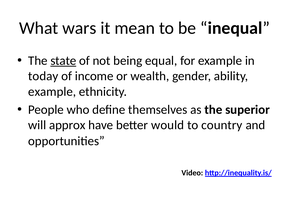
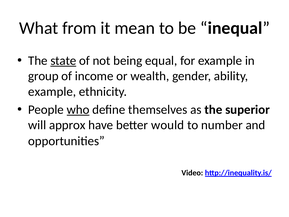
wars: wars -> from
today: today -> group
who underline: none -> present
country: country -> number
